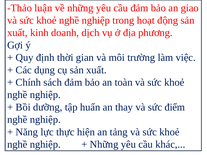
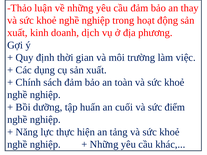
giao: giao -> thay
thay: thay -> cuối
